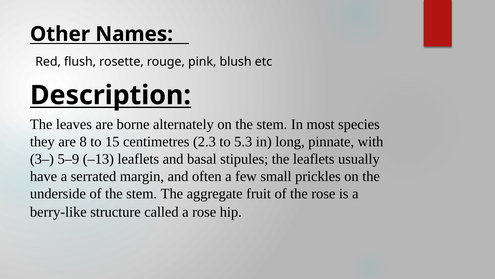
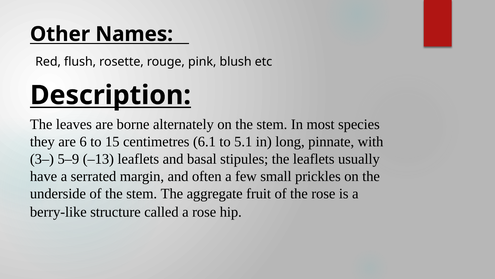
8: 8 -> 6
2.3: 2.3 -> 6.1
5.3: 5.3 -> 5.1
